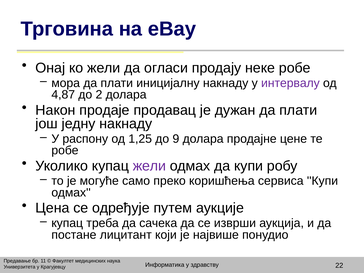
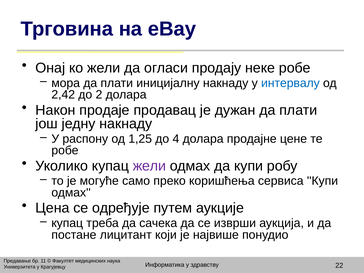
интервалу colour: purple -> blue
4,87: 4,87 -> 2,42
9: 9 -> 4
